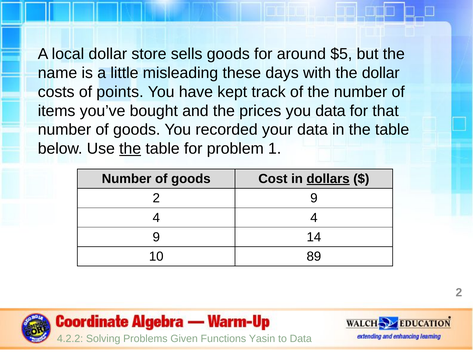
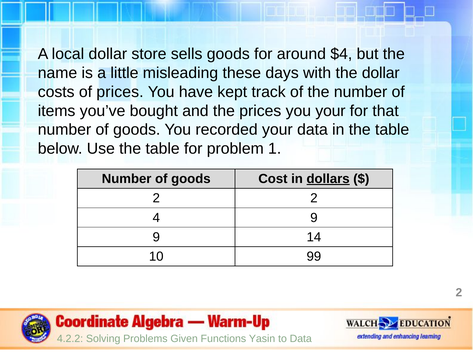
$5: $5 -> $4
of points: points -> prices
you data: data -> your
the at (130, 149) underline: present -> none
2 9: 9 -> 2
4 4: 4 -> 9
89: 89 -> 99
